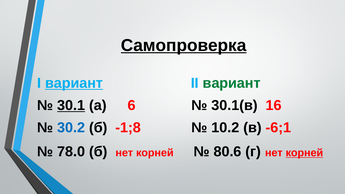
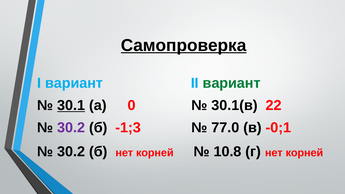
вариант at (74, 83) underline: present -> none
6: 6 -> 0
16: 16 -> 22
30.2 at (71, 128) colour: blue -> purple
-1;8: -1;8 -> -1;3
10.2: 10.2 -> 77.0
-6;1: -6;1 -> -0;1
78.0 at (71, 152): 78.0 -> 30.2
80.6: 80.6 -> 10.8
корней at (304, 153) underline: present -> none
